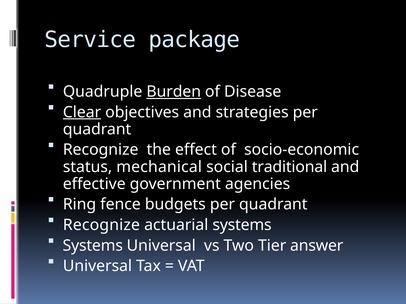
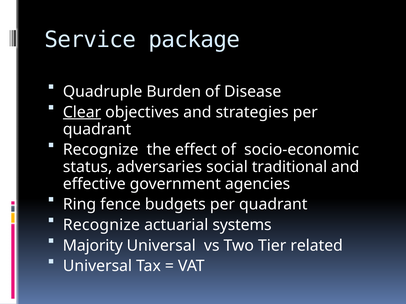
Burden underline: present -> none
mechanical: mechanical -> adversaries
Systems at (93, 246): Systems -> Majority
answer: answer -> related
